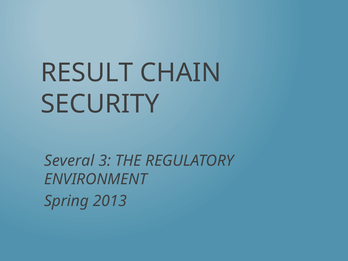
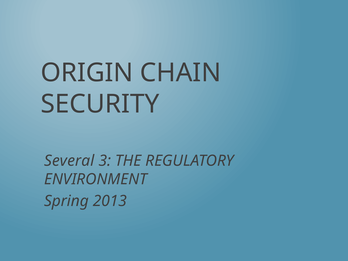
RESULT: RESULT -> ORIGIN
